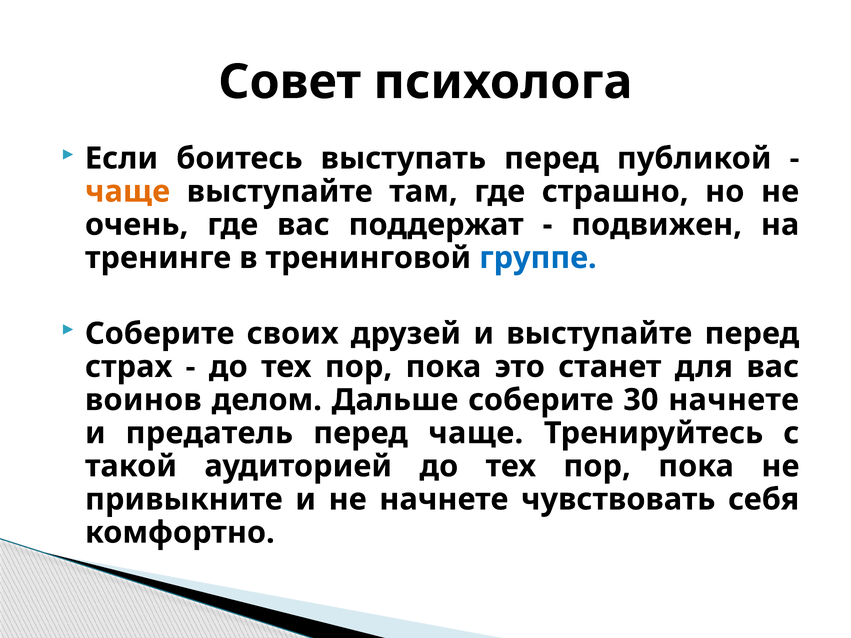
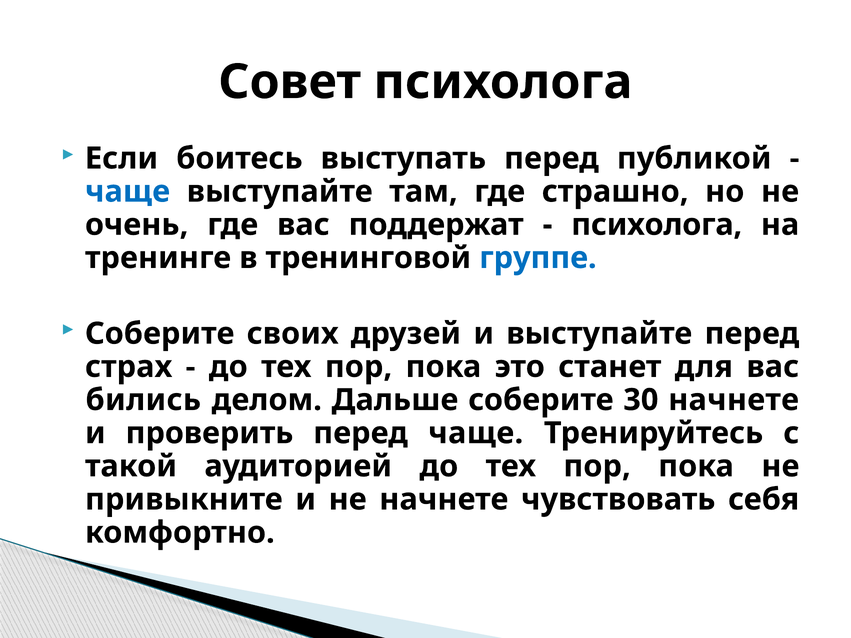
чаще at (128, 192) colour: orange -> blue
подвижен at (657, 225): подвижен -> психолога
воинов: воинов -> бились
предатель: предатель -> проверить
